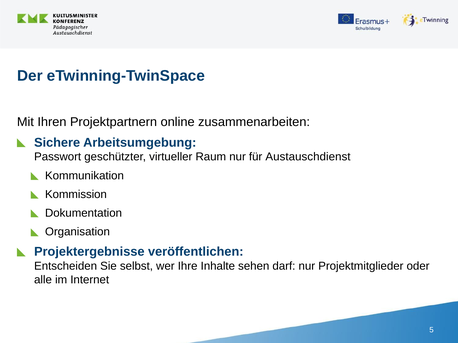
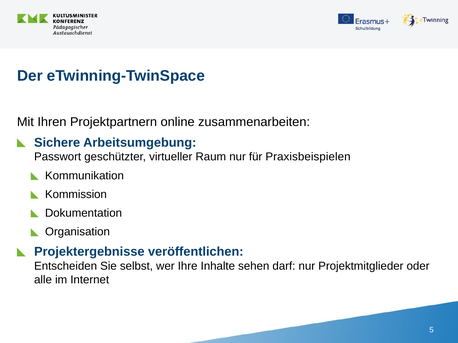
Austauschdienst: Austauschdienst -> Praxisbeispielen
